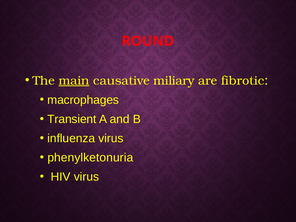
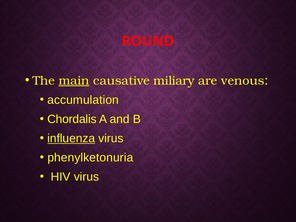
fibrotic: fibrotic -> venous
macrophages: macrophages -> accumulation
Transient: Transient -> Chordalis
influenza underline: none -> present
